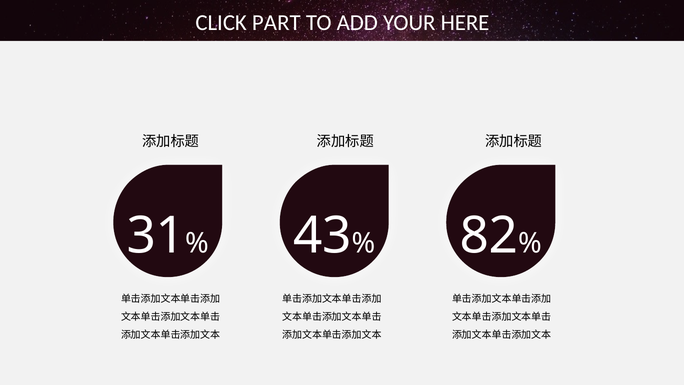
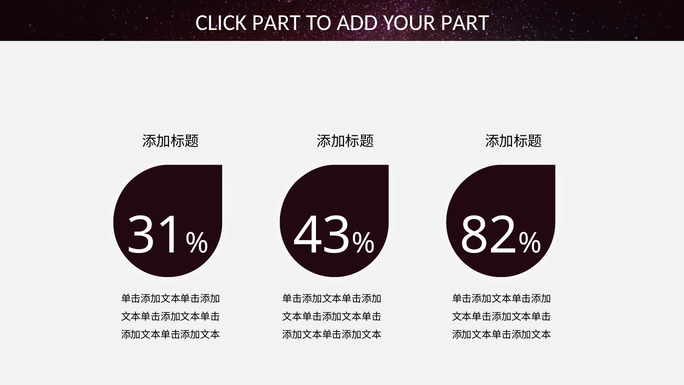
YOUR HERE: HERE -> PART
